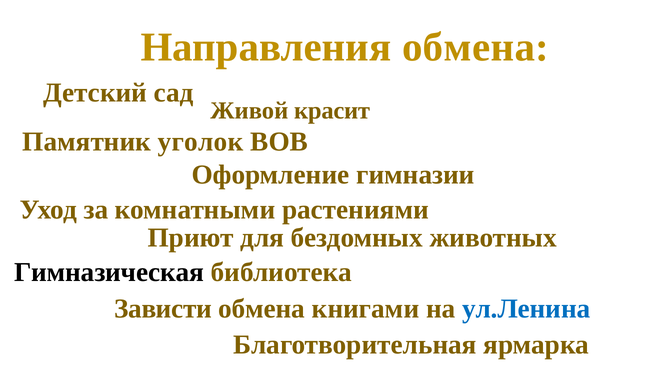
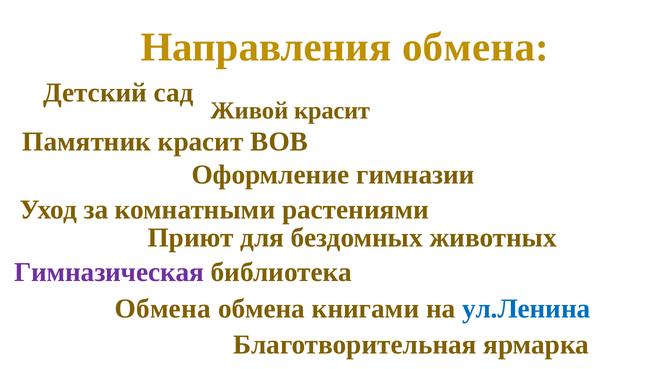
Памятник уголок: уголок -> красит
Гимназическая colour: black -> purple
Зависти at (163, 308): Зависти -> Обмена
